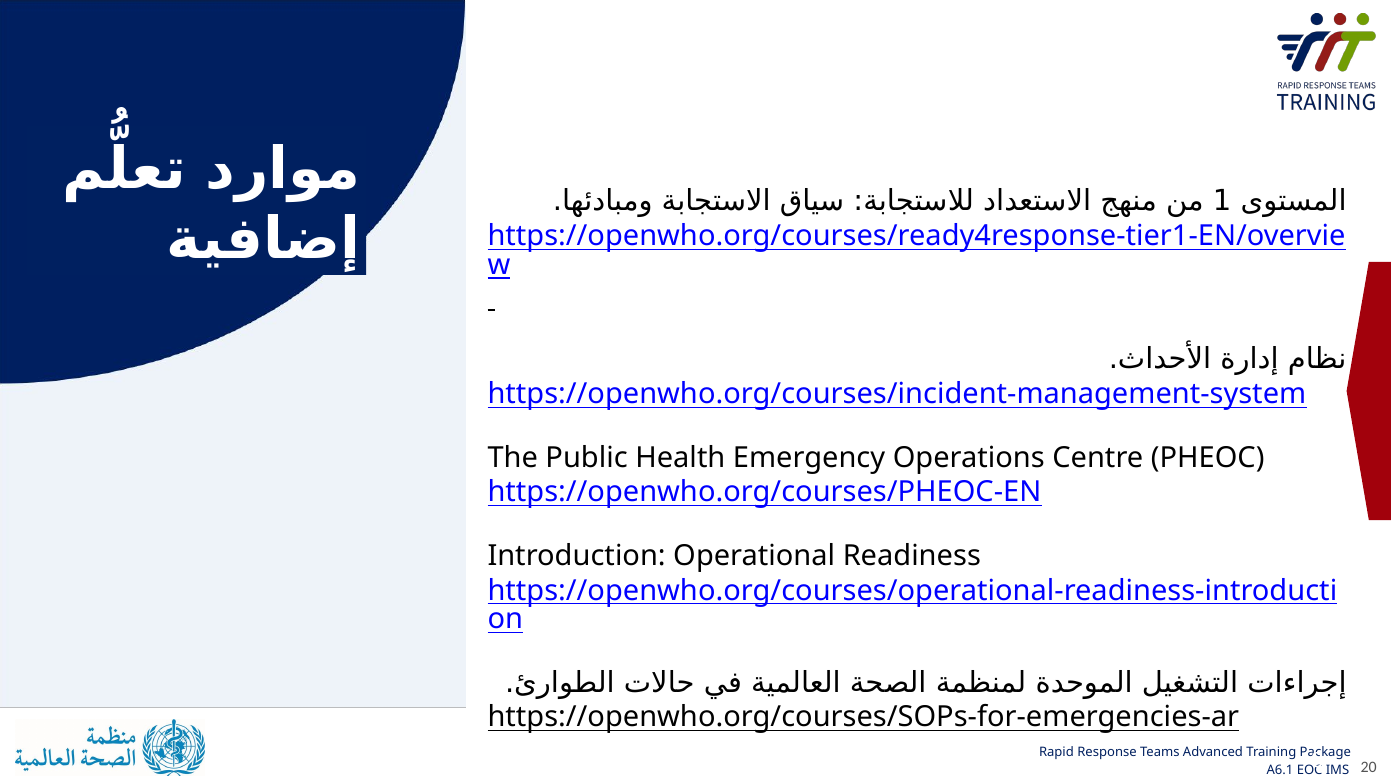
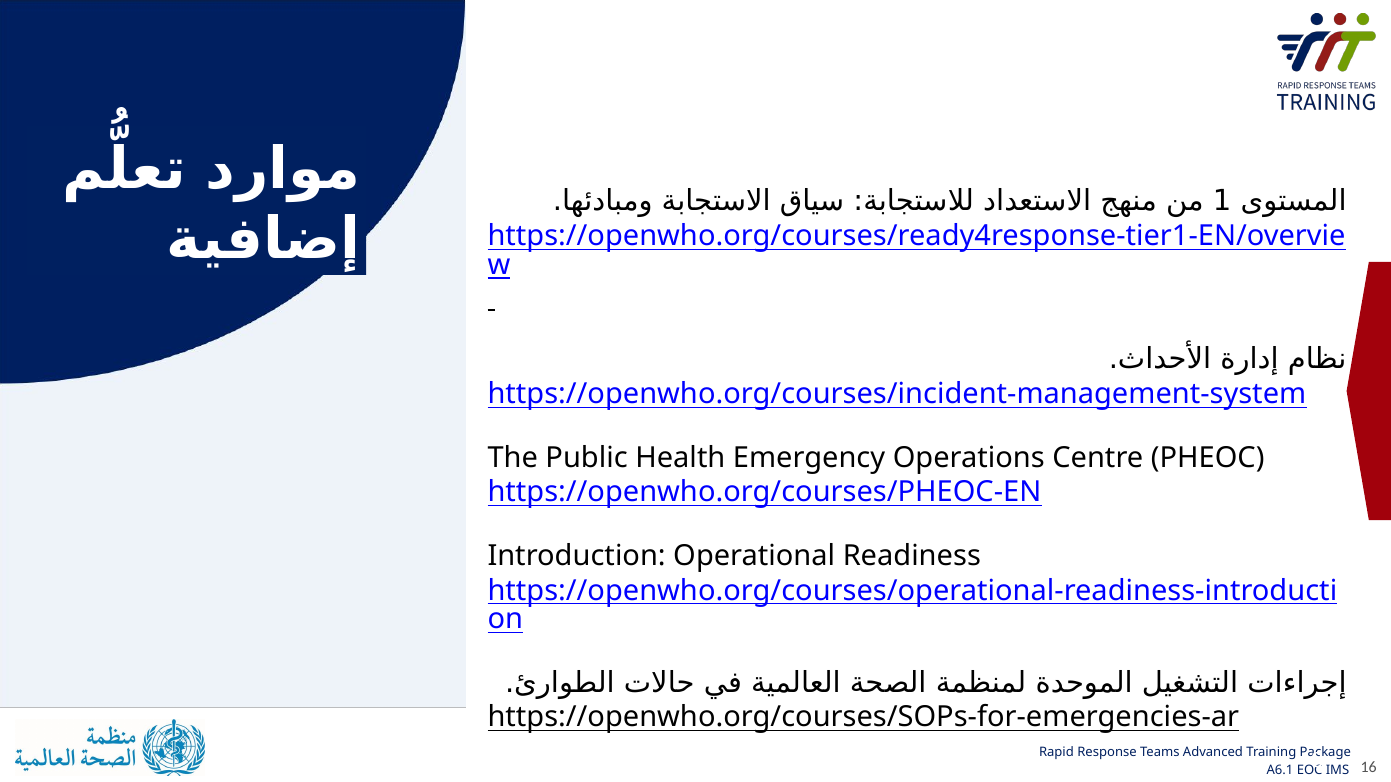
20: 20 -> 16
